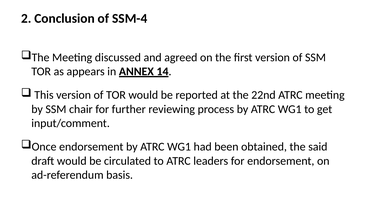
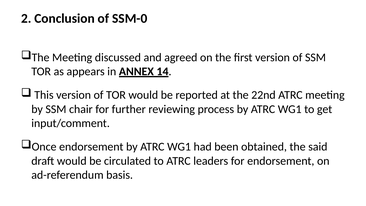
SSM-4: SSM-4 -> SSM-0
